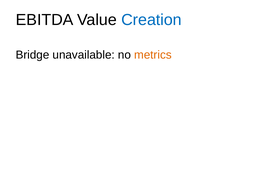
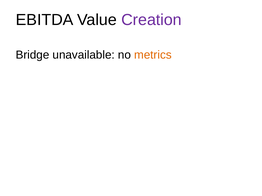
Creation colour: blue -> purple
